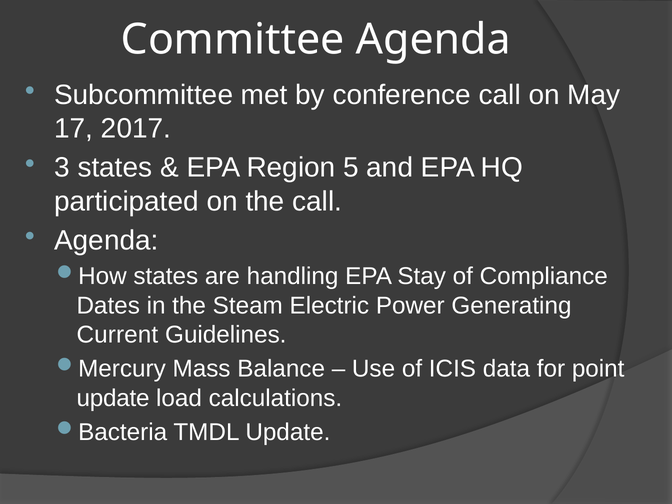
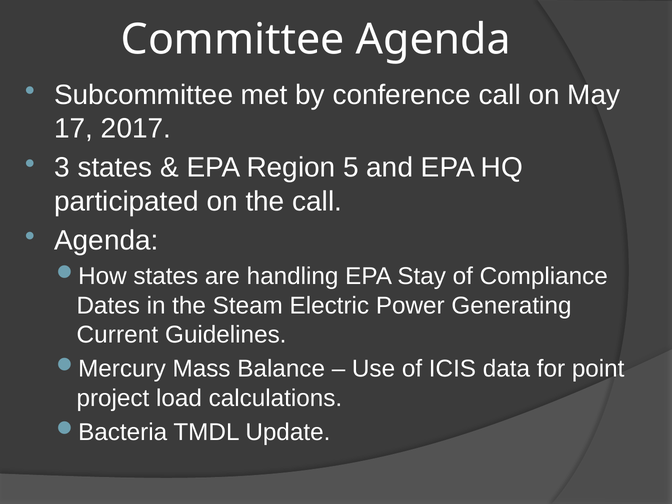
update at (113, 398): update -> project
